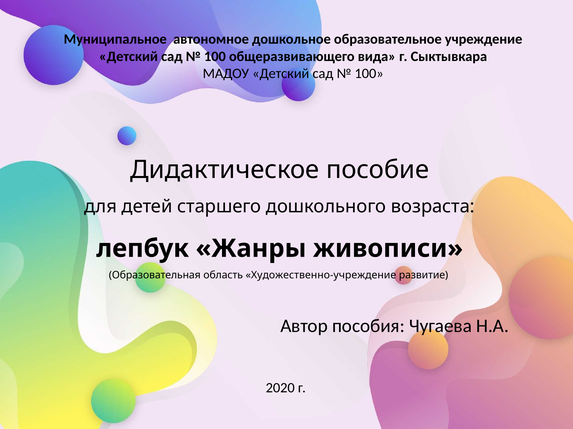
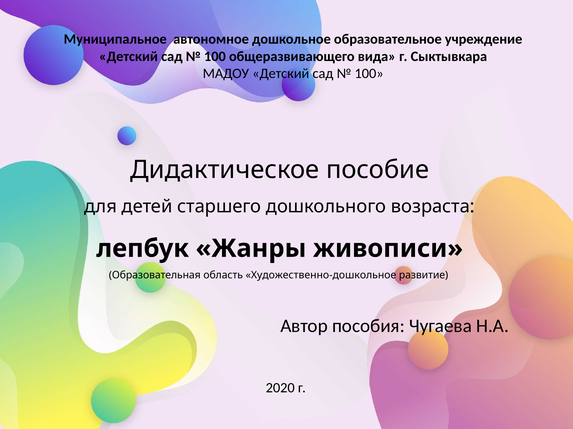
Художественно-учреждение: Художественно-учреждение -> Художественно-дошкольное
